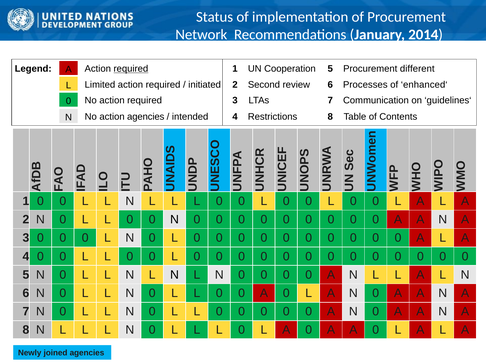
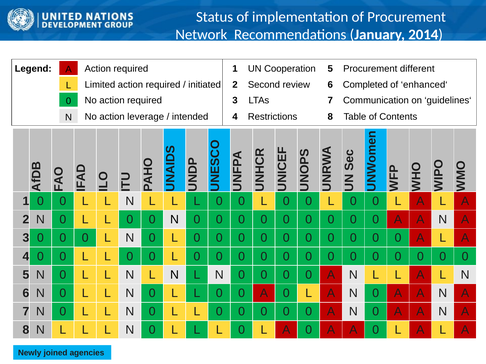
required at (131, 69) underline: present -> none
Processes: Processes -> Completed
action agencies: agencies -> leverage
